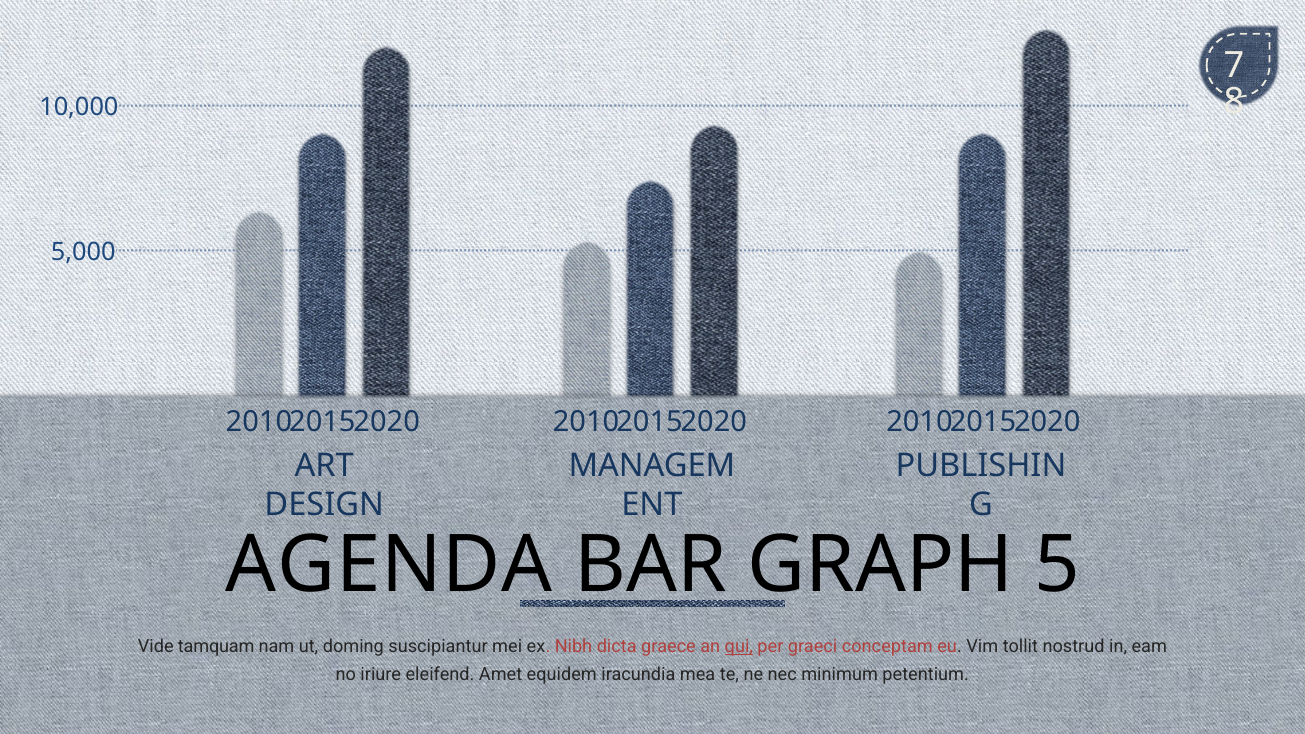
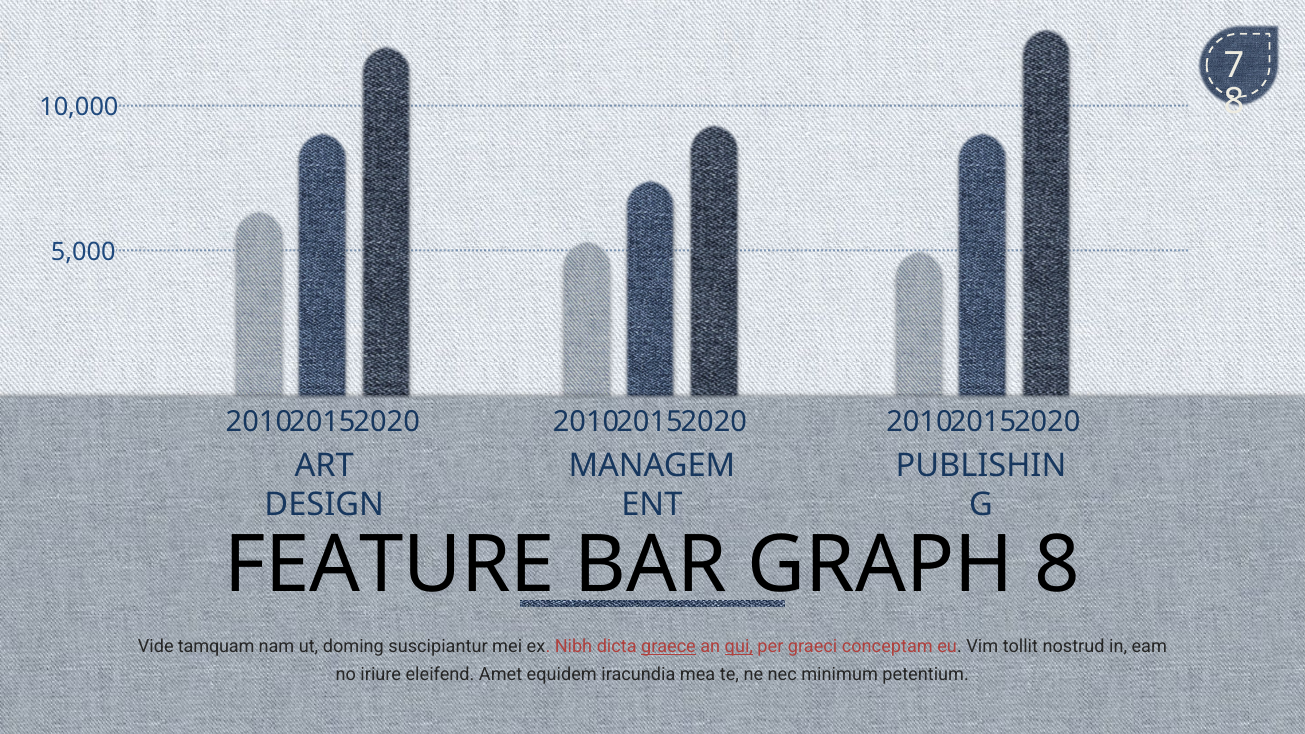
AGENDA: AGENDA -> FEATURE
GRAPH 5: 5 -> 8
graece underline: none -> present
